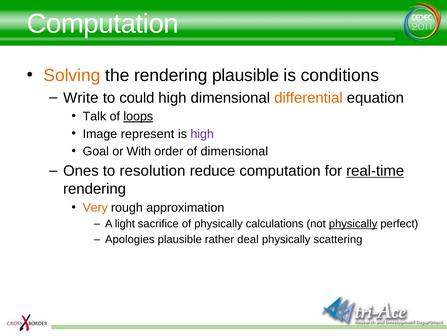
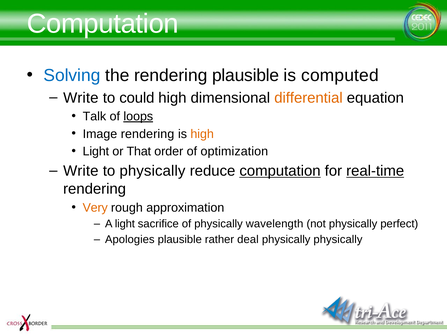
Solving colour: orange -> blue
conditions: conditions -> computed
Image represent: represent -> rendering
high at (202, 134) colour: purple -> orange
Goal at (96, 151): Goal -> Light
With: With -> That
of dimensional: dimensional -> optimization
Ones at (81, 171): Ones -> Write
to resolution: resolution -> physically
computation at (280, 171) underline: none -> present
calculations: calculations -> wavelength
physically at (353, 223) underline: present -> none
physically scattering: scattering -> physically
